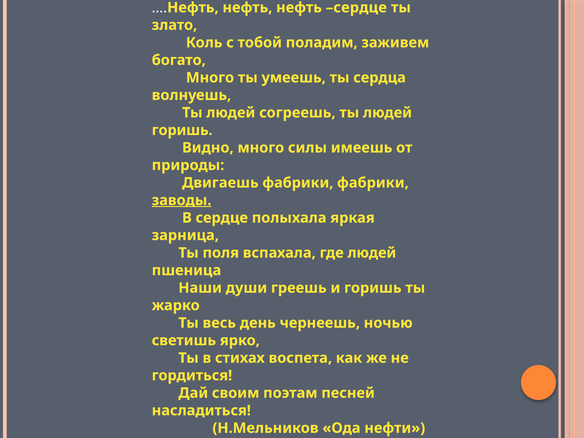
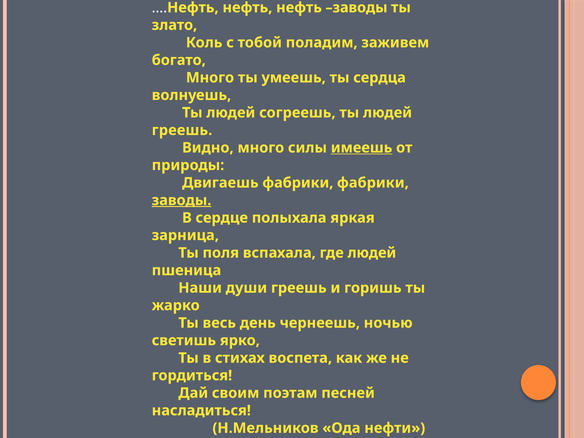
нефть сердце: сердце -> заводы
горишь at (182, 130): горишь -> греешь
имеешь underline: none -> present
